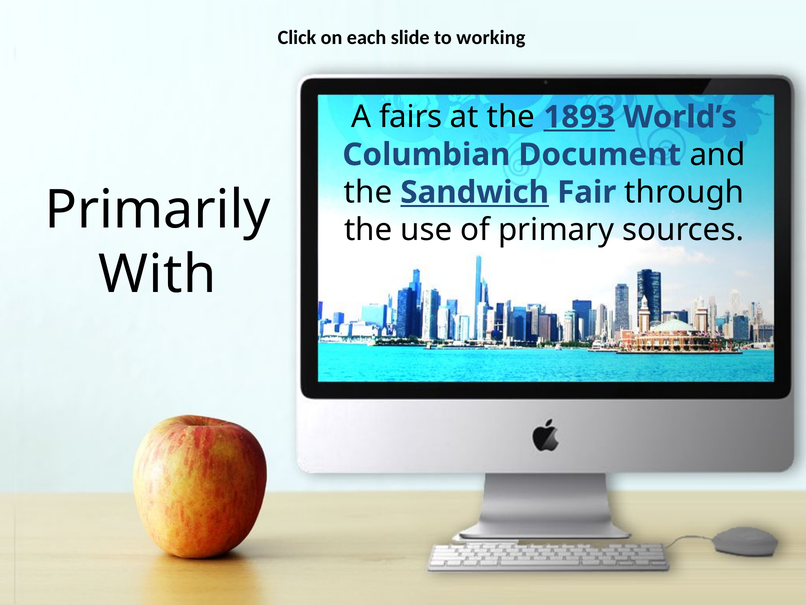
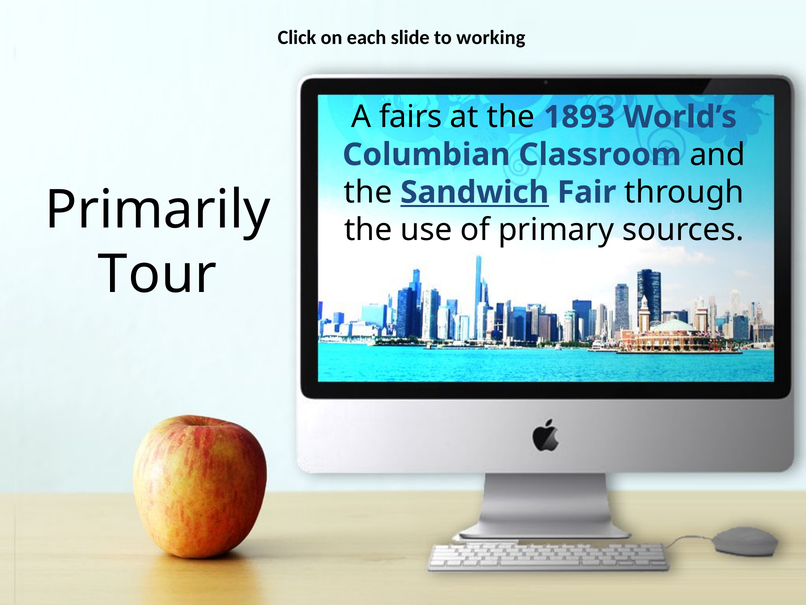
1893 underline: present -> none
Document: Document -> Classroom
With: With -> Tour
